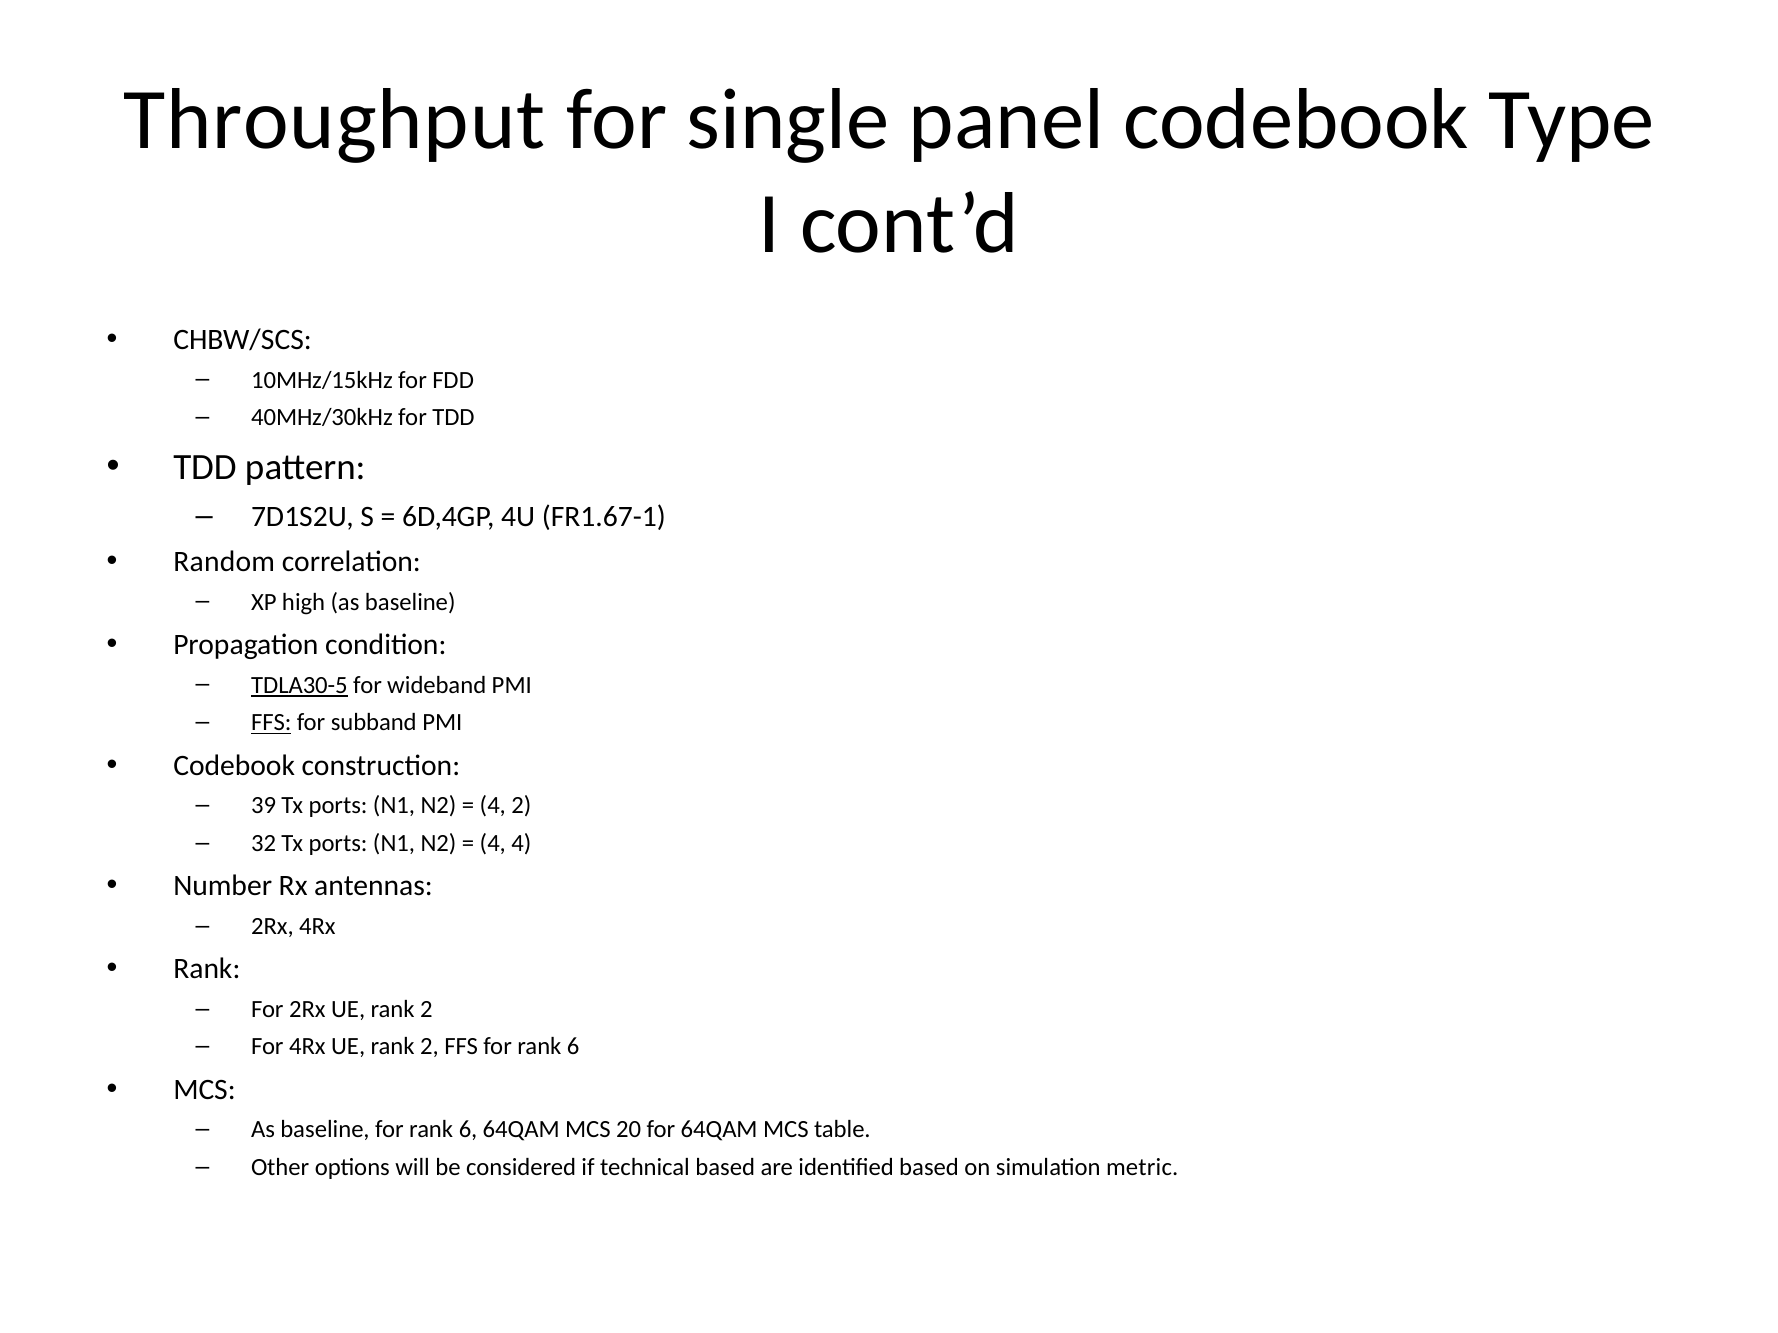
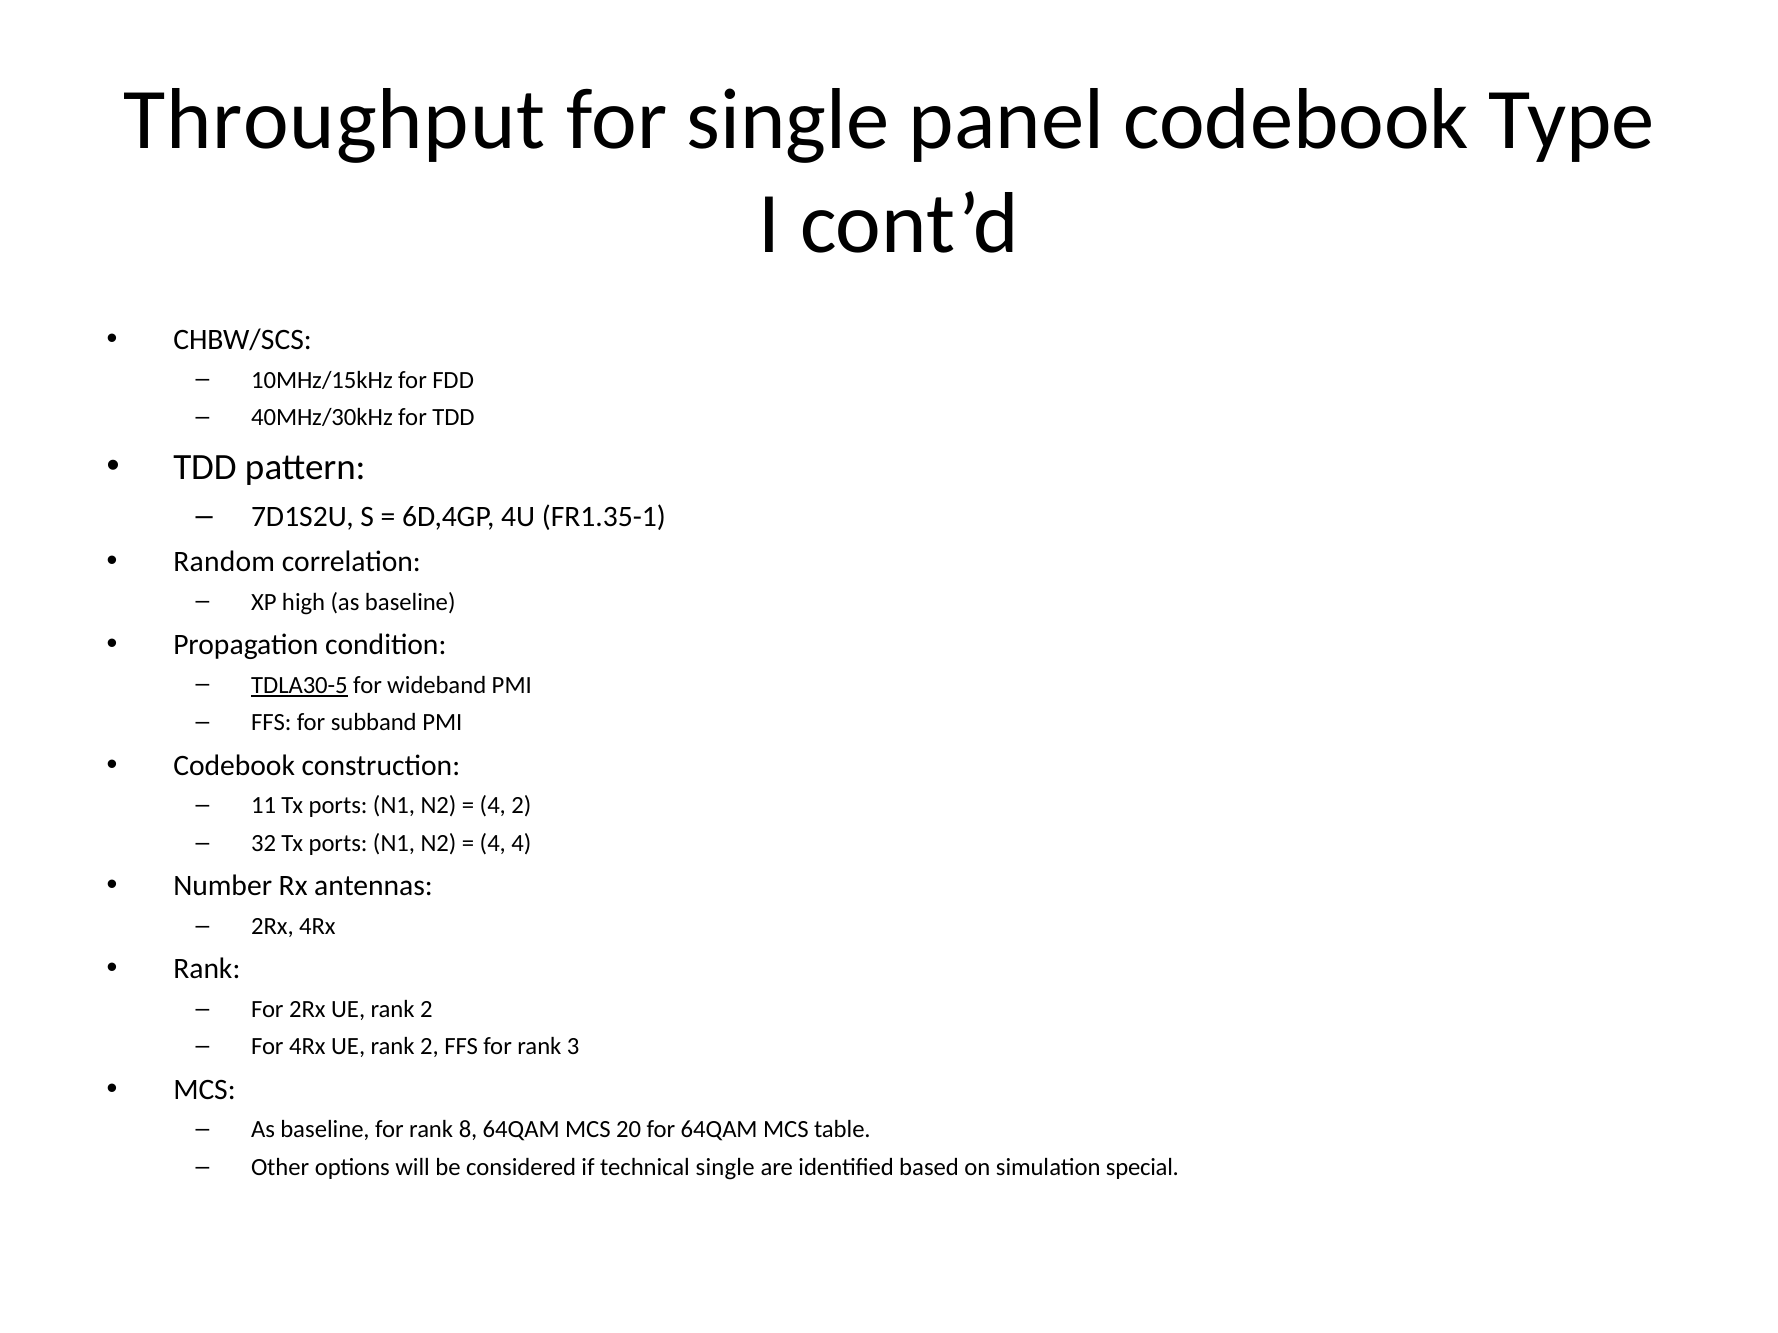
FR1.67-1: FR1.67-1 -> FR1.35-1
FFS at (271, 723) underline: present -> none
39: 39 -> 11
FFS for rank 6: 6 -> 3
baseline for rank 6: 6 -> 8
technical based: based -> single
metric: metric -> special
